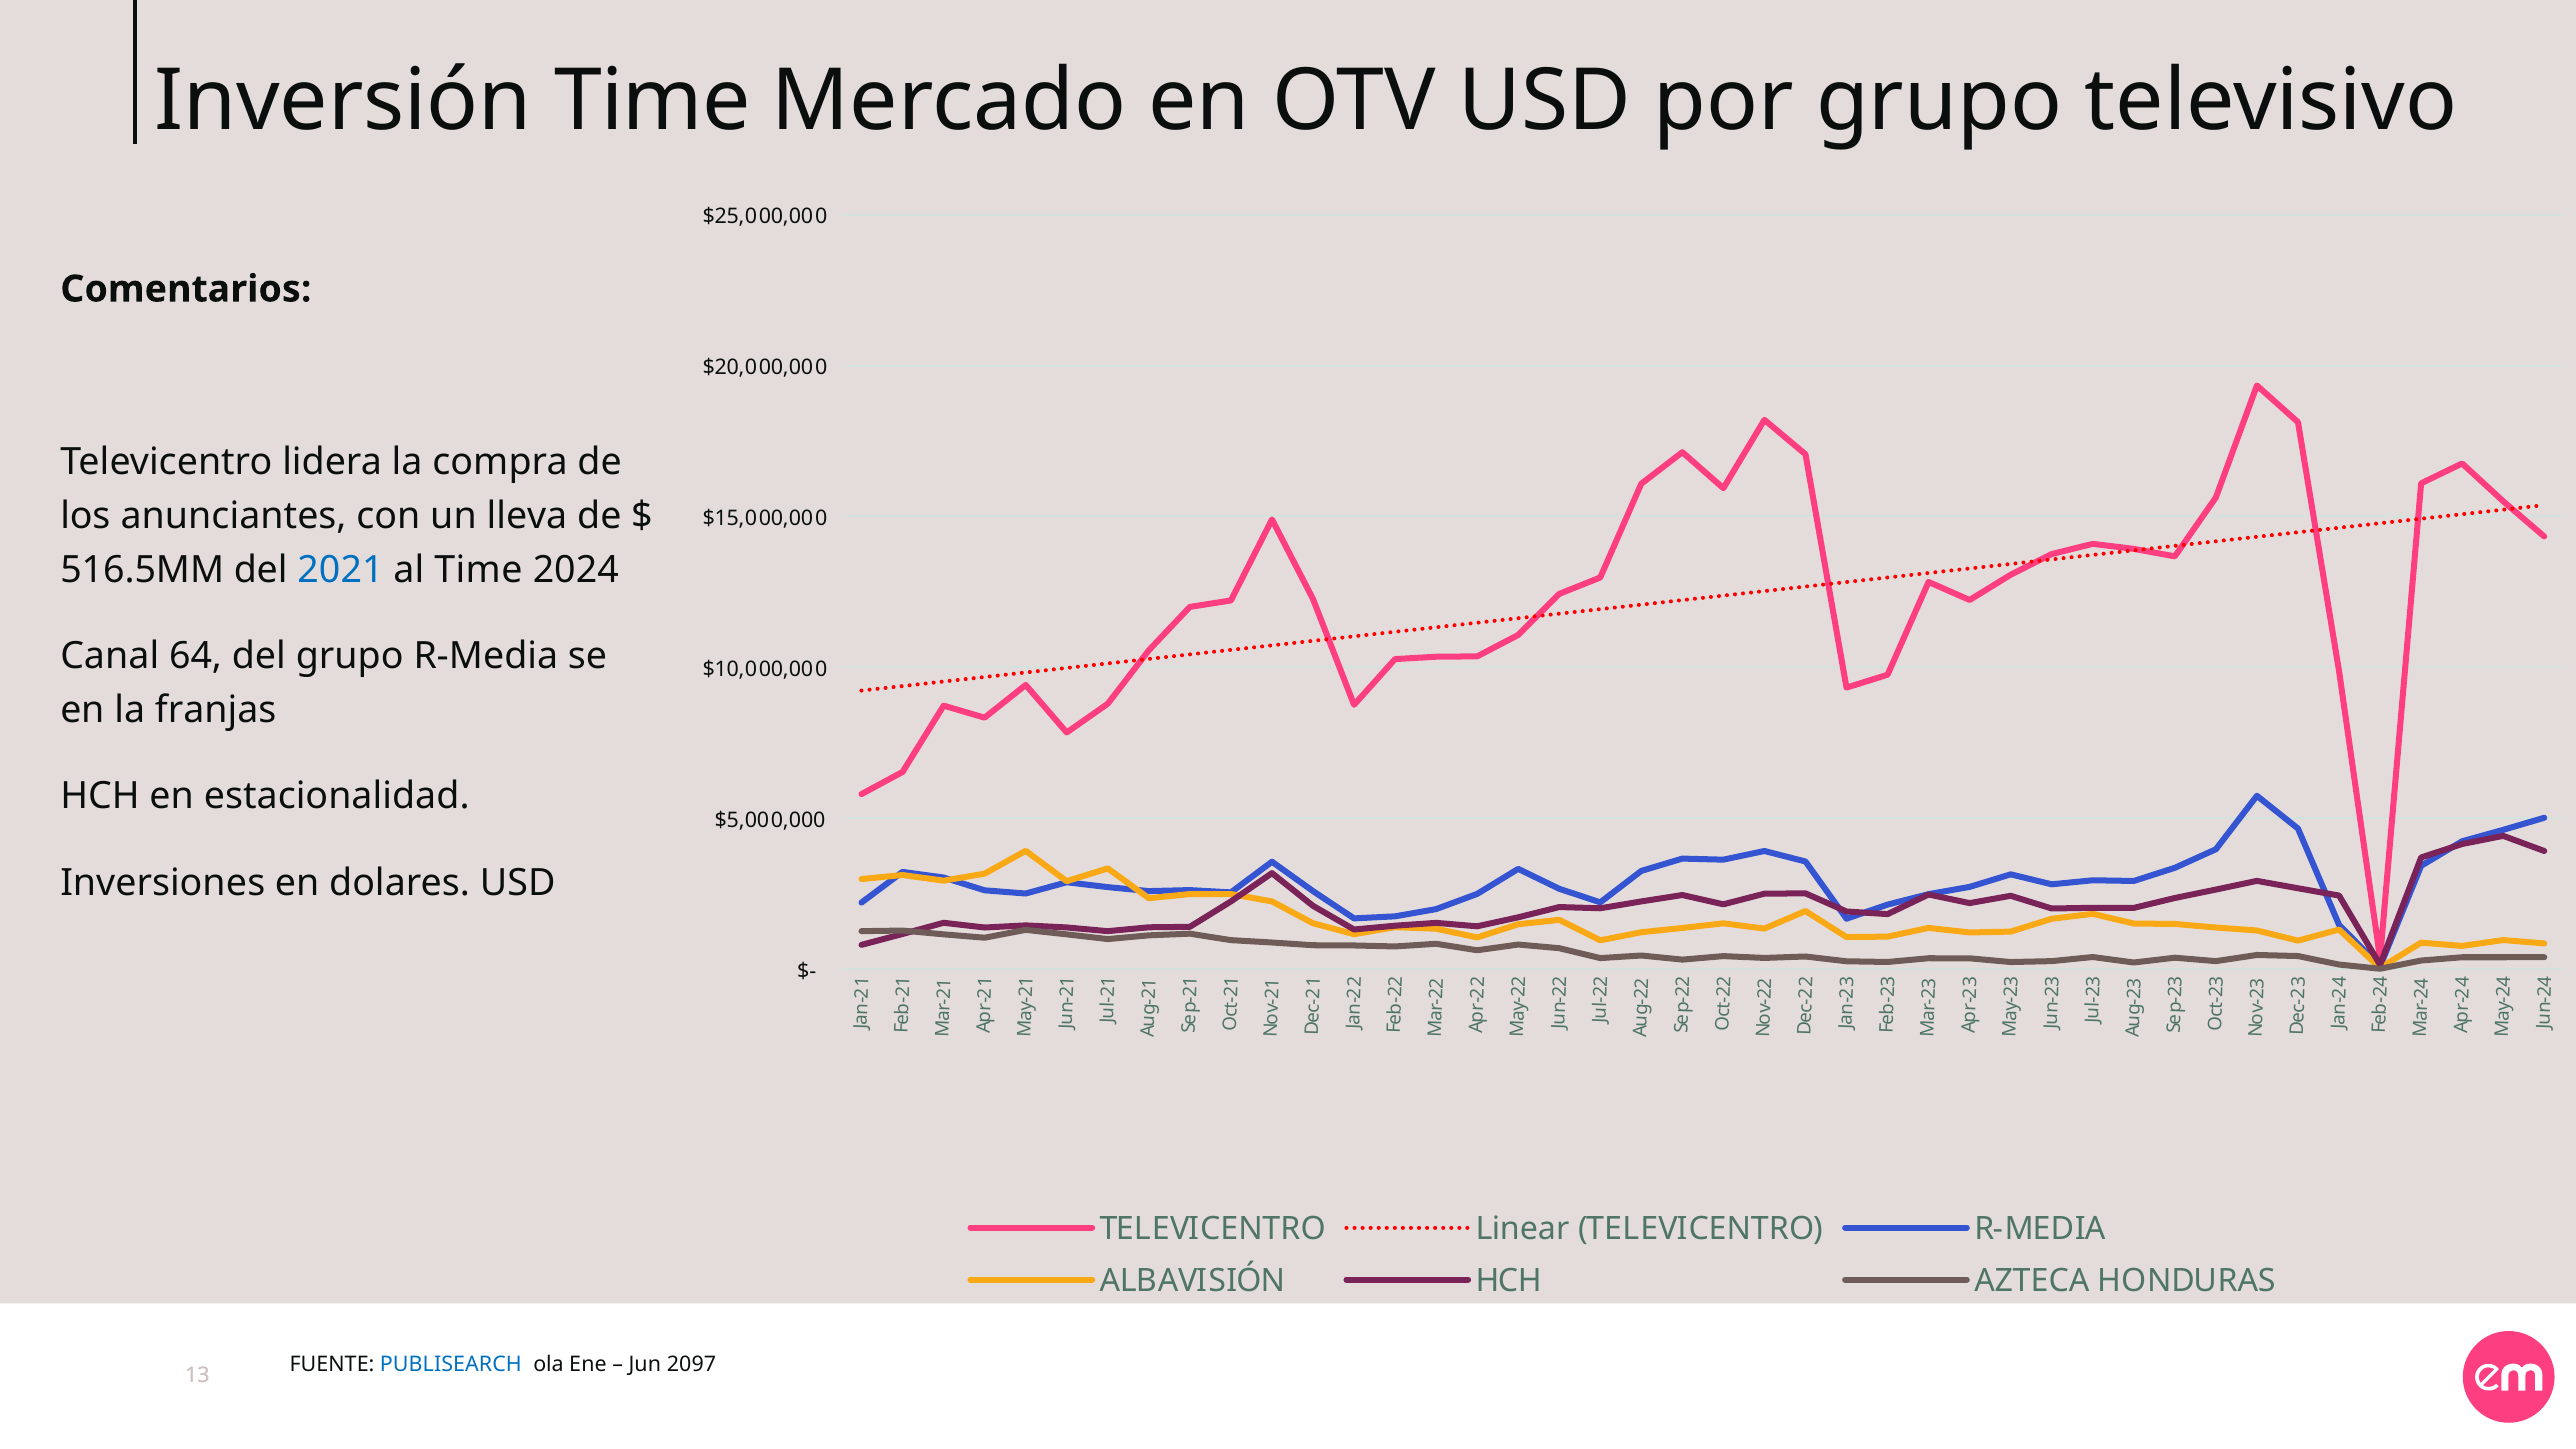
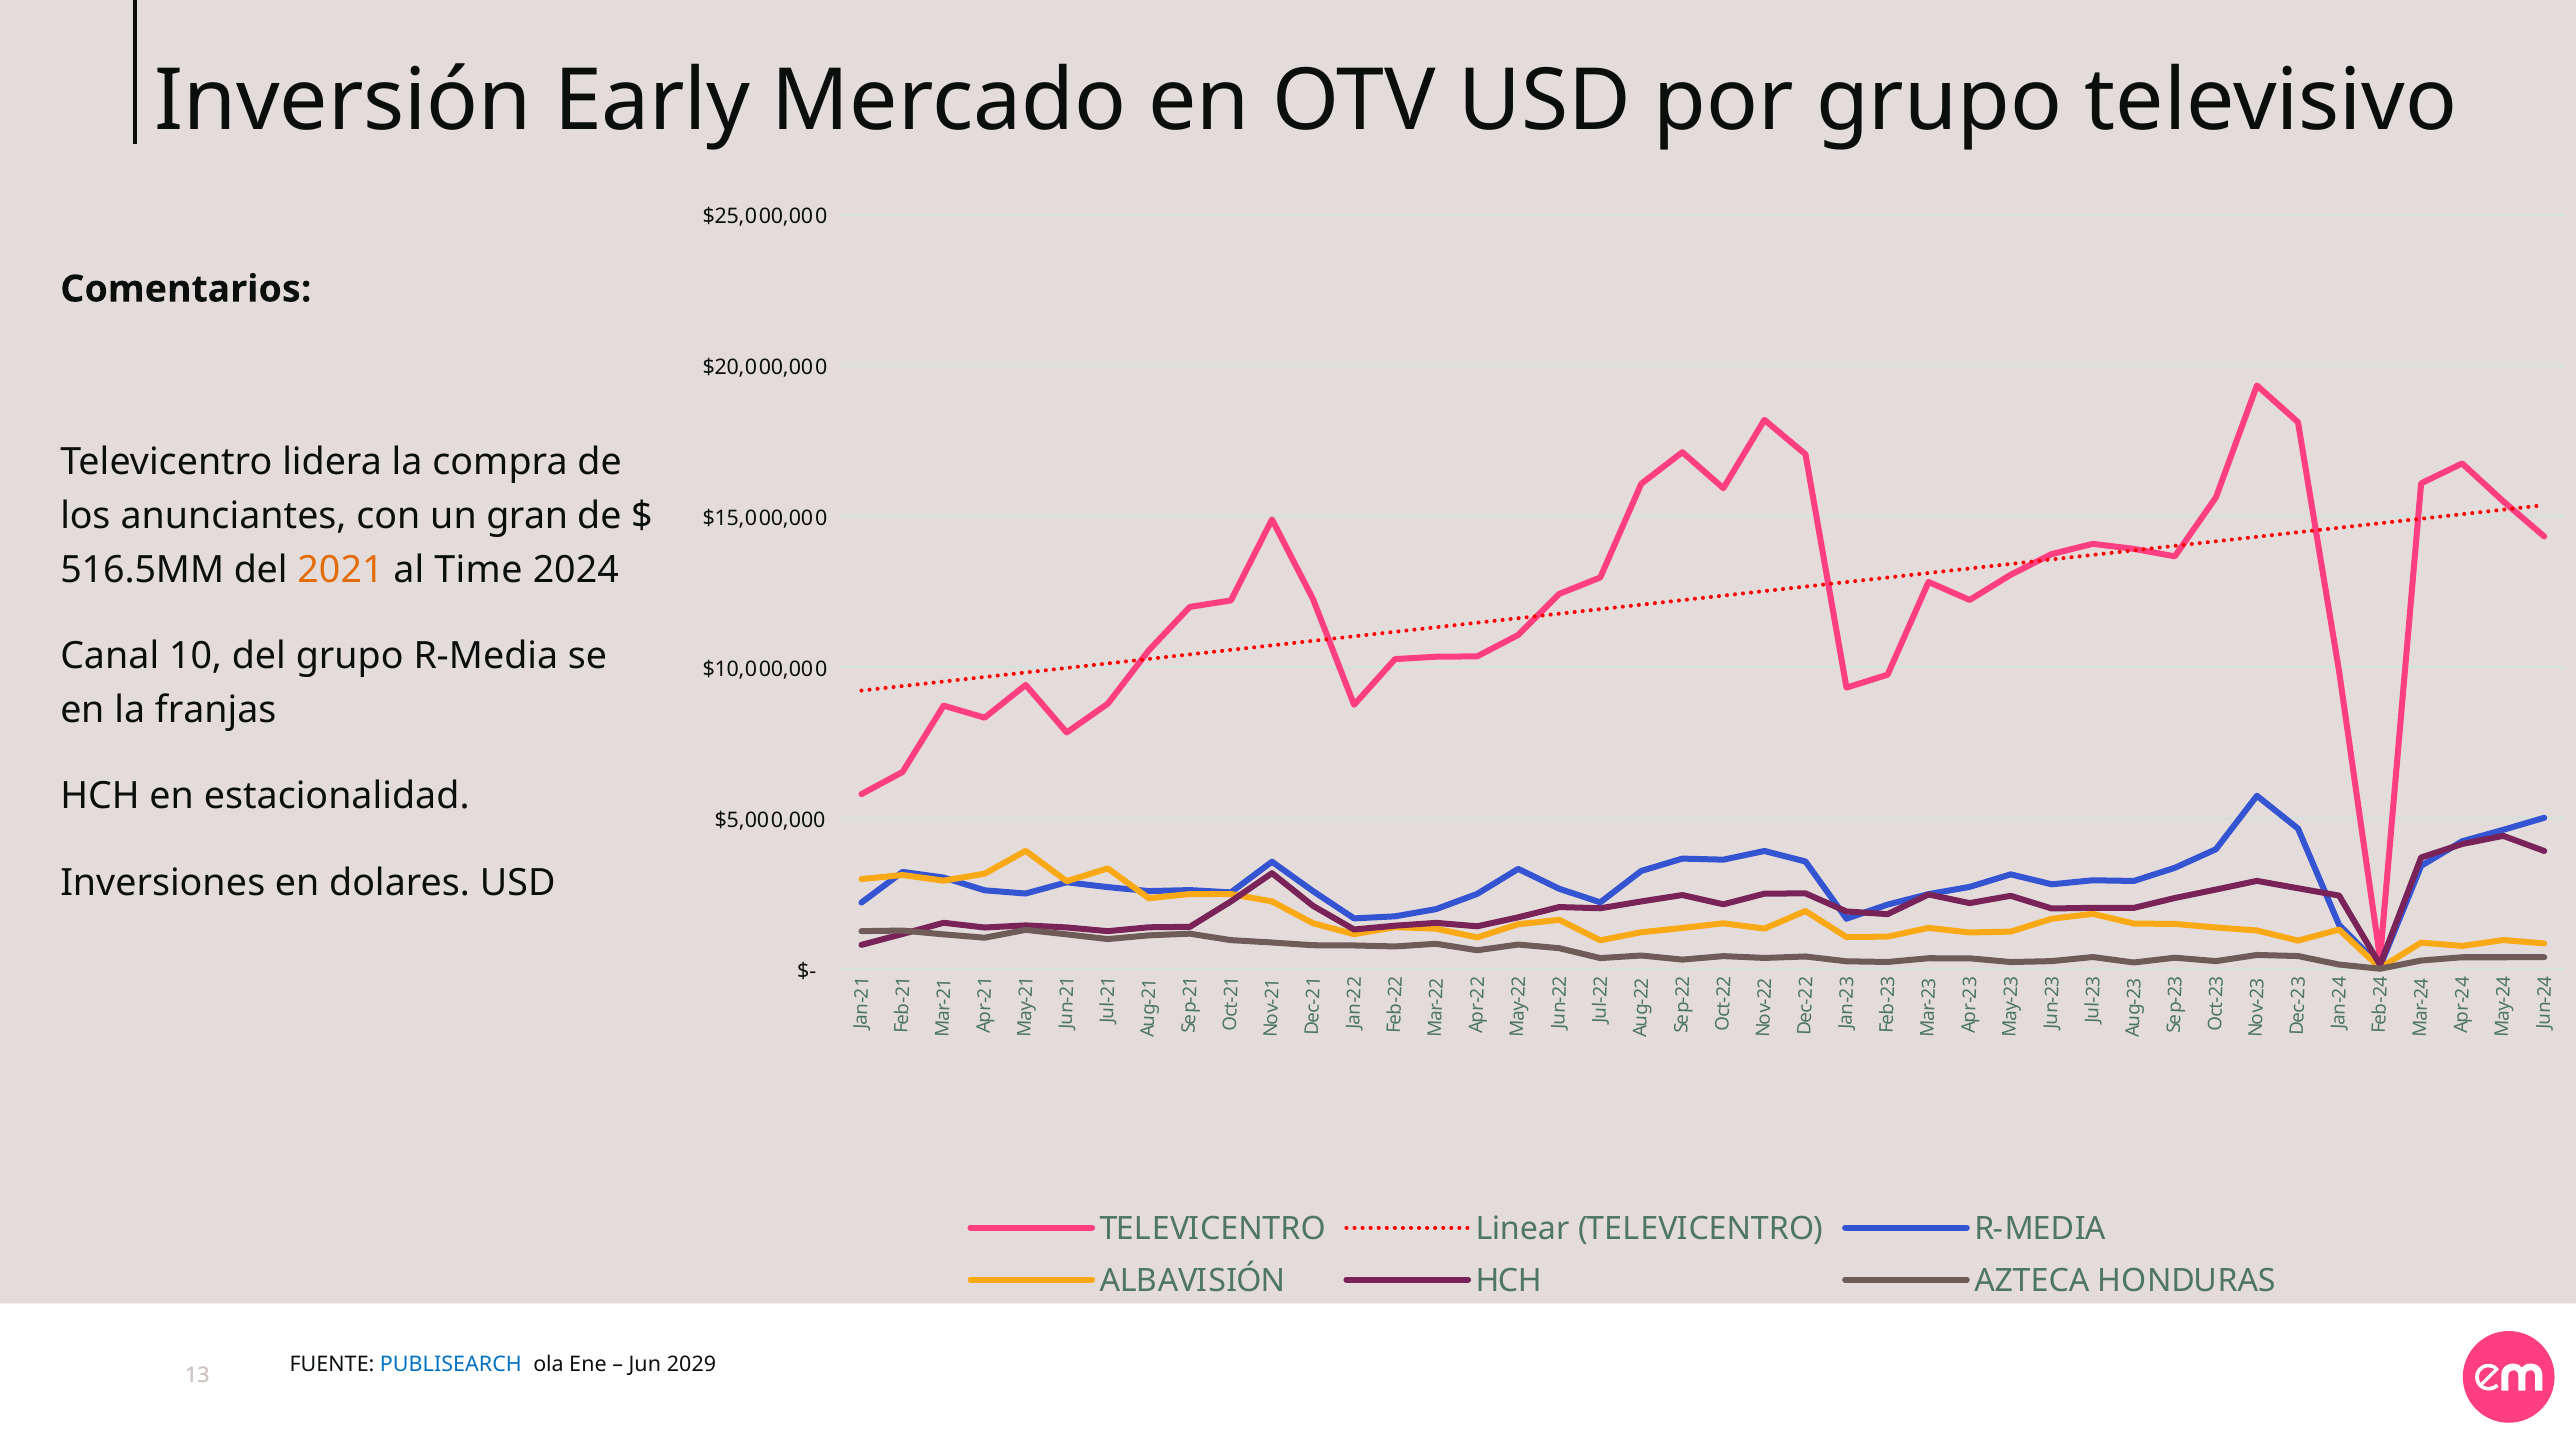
Inversión Time: Time -> Early
lleva: lleva -> gran
2021 colour: blue -> orange
64: 64 -> 10
2097: 2097 -> 2029
